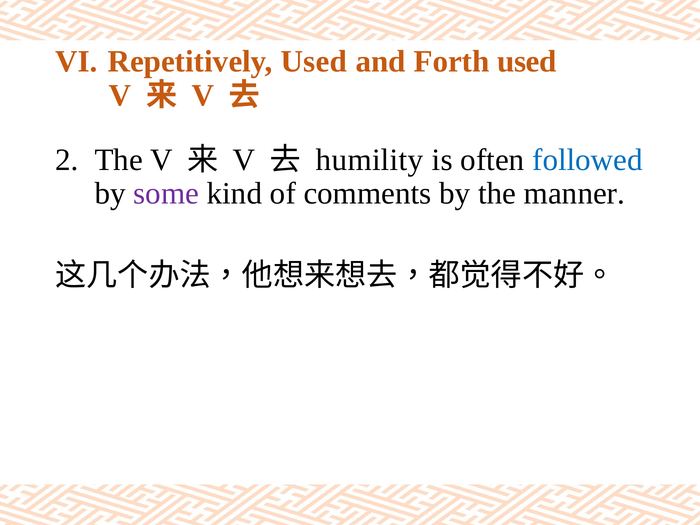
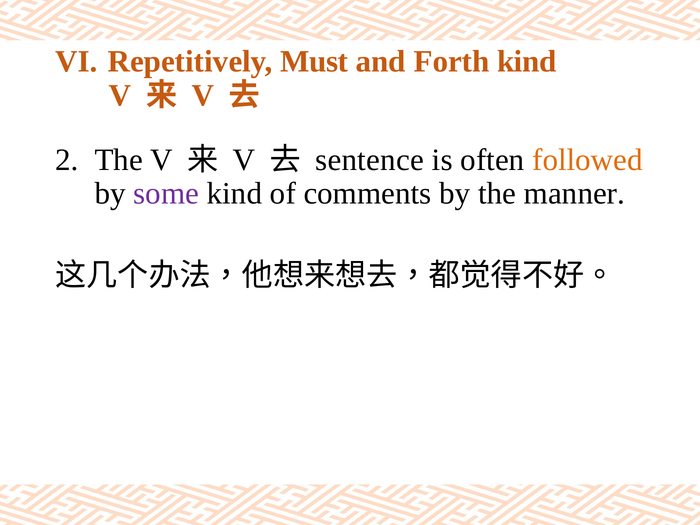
Repetitively Used: Used -> Must
Forth used: used -> kind
humility: humility -> sentence
followed colour: blue -> orange
